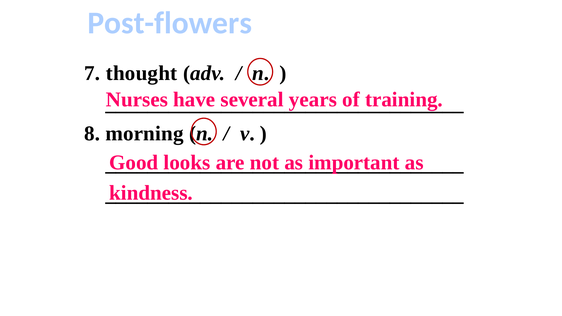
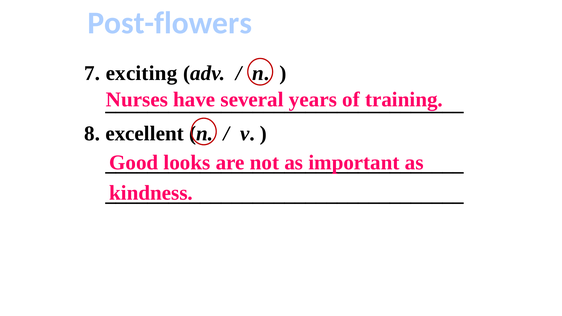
thought: thought -> exciting
morning: morning -> excellent
